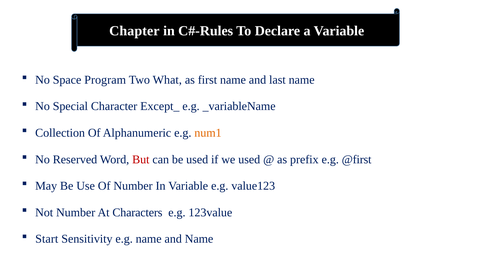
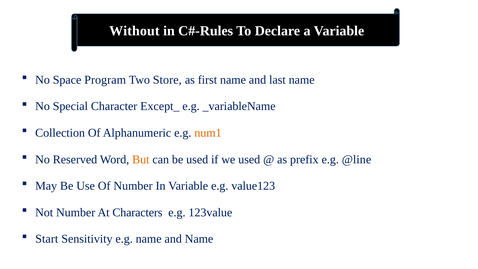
Chapter: Chapter -> Without
What: What -> Store
But colour: red -> orange
@first: @first -> @line
